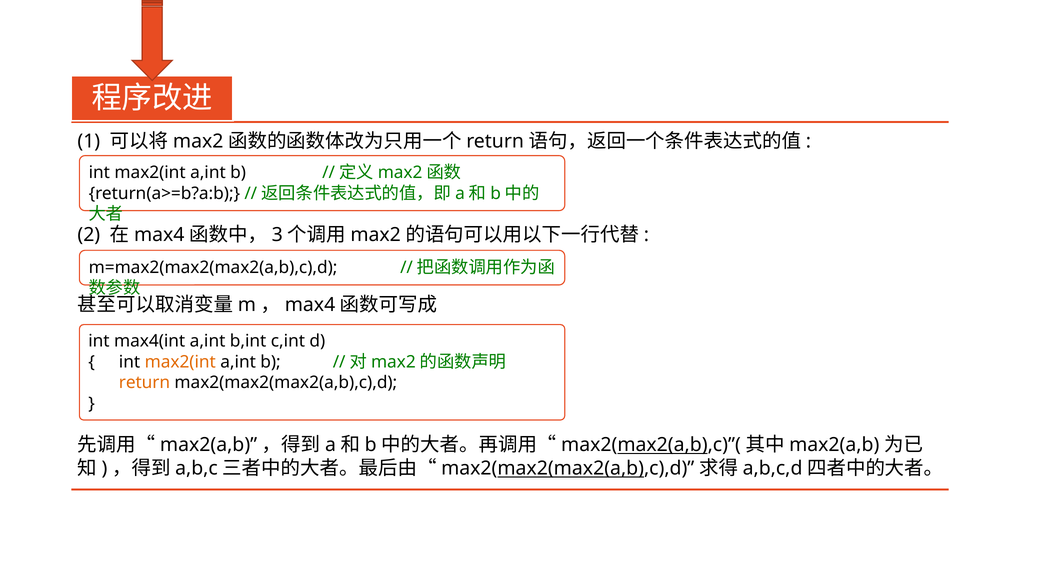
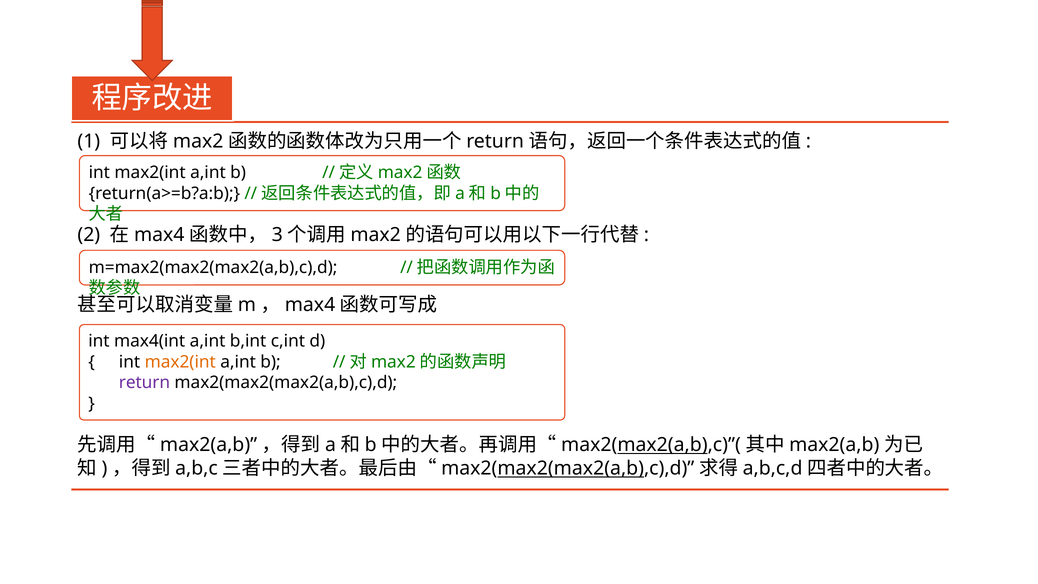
return colour: orange -> purple
